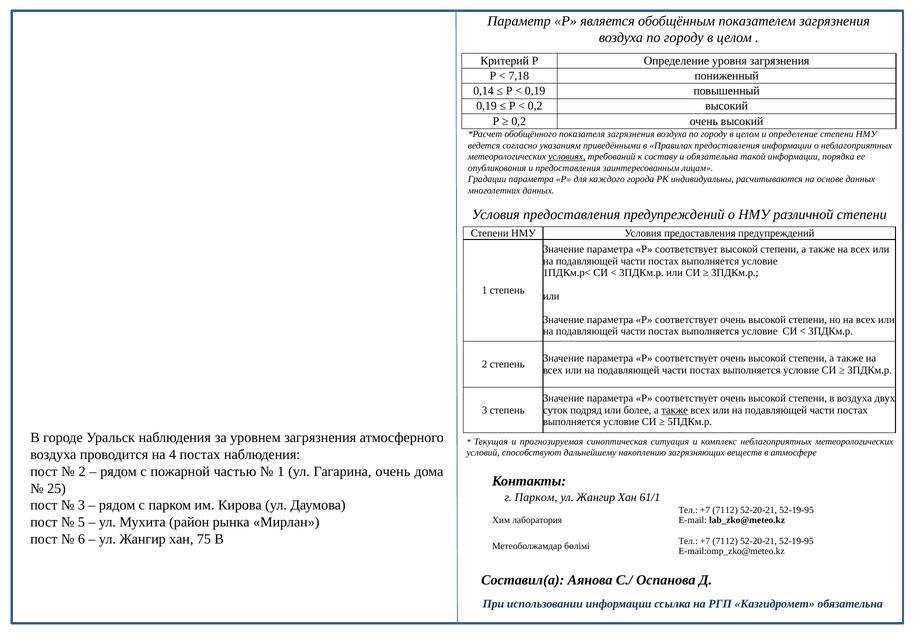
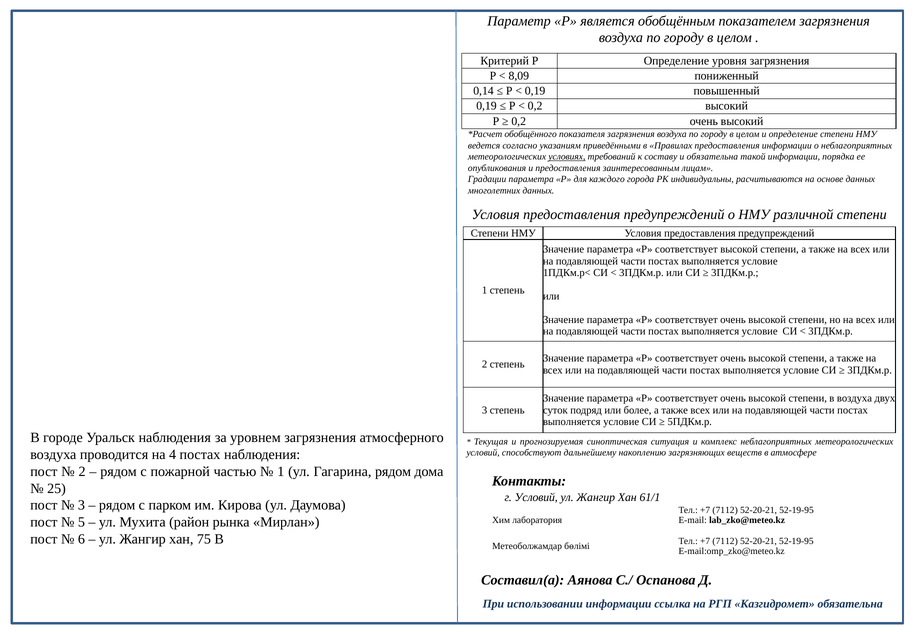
7,18: 7,18 -> 8,09
также at (675, 410) underline: present -> none
Гагарина очень: очень -> рядом
г Парком: Парком -> Условий
